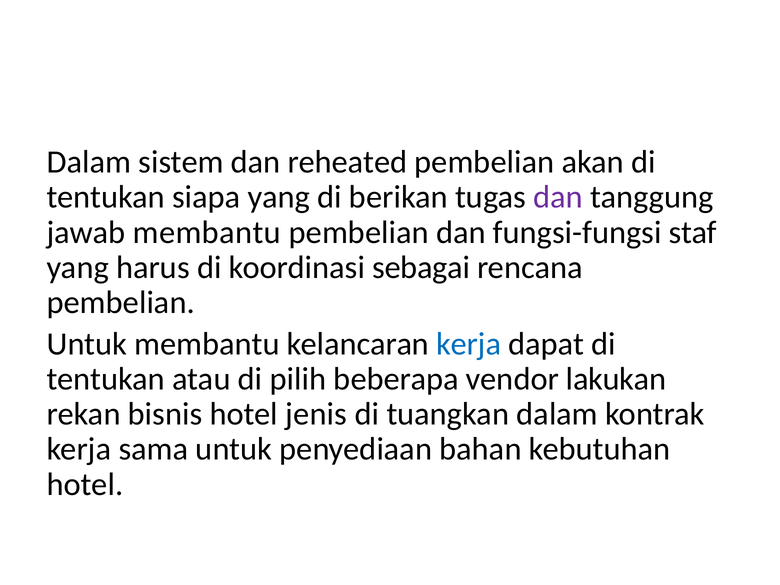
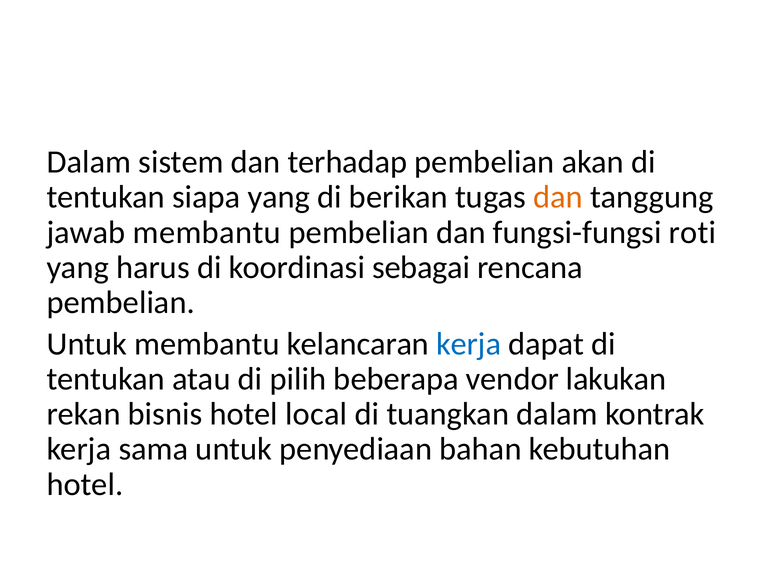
reheated: reheated -> terhadap
dan at (558, 197) colour: purple -> orange
staf: staf -> roti
jenis: jenis -> local
